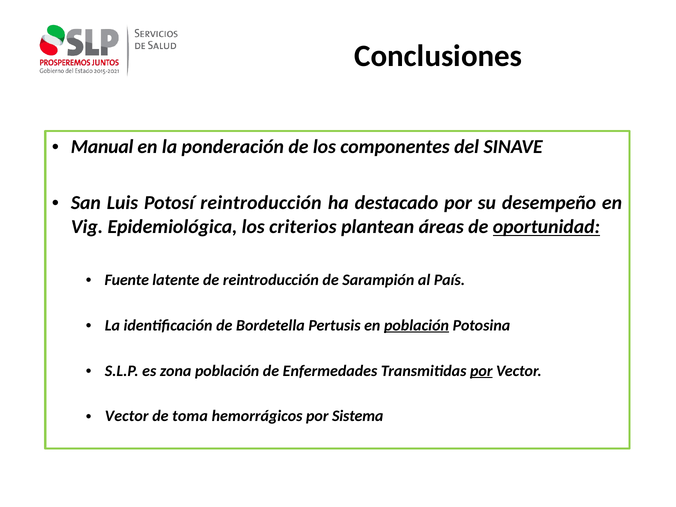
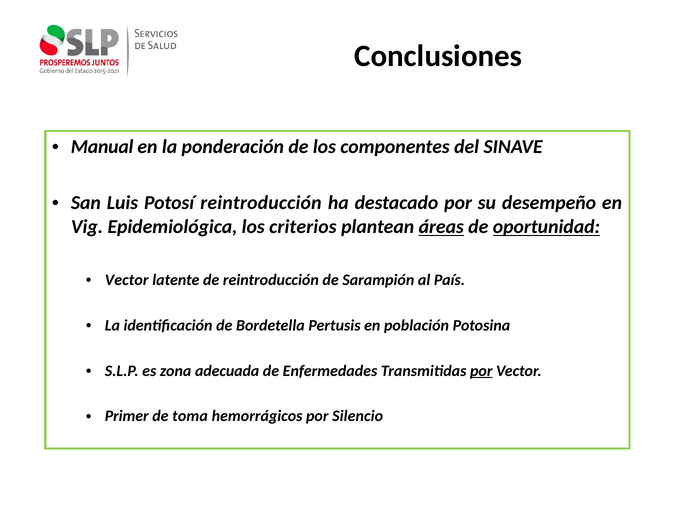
áreas underline: none -> present
Fuente at (127, 280): Fuente -> Vector
población at (417, 325) underline: present -> none
zona población: población -> adecuada
Vector at (127, 416): Vector -> Primer
Sistema: Sistema -> Silencio
